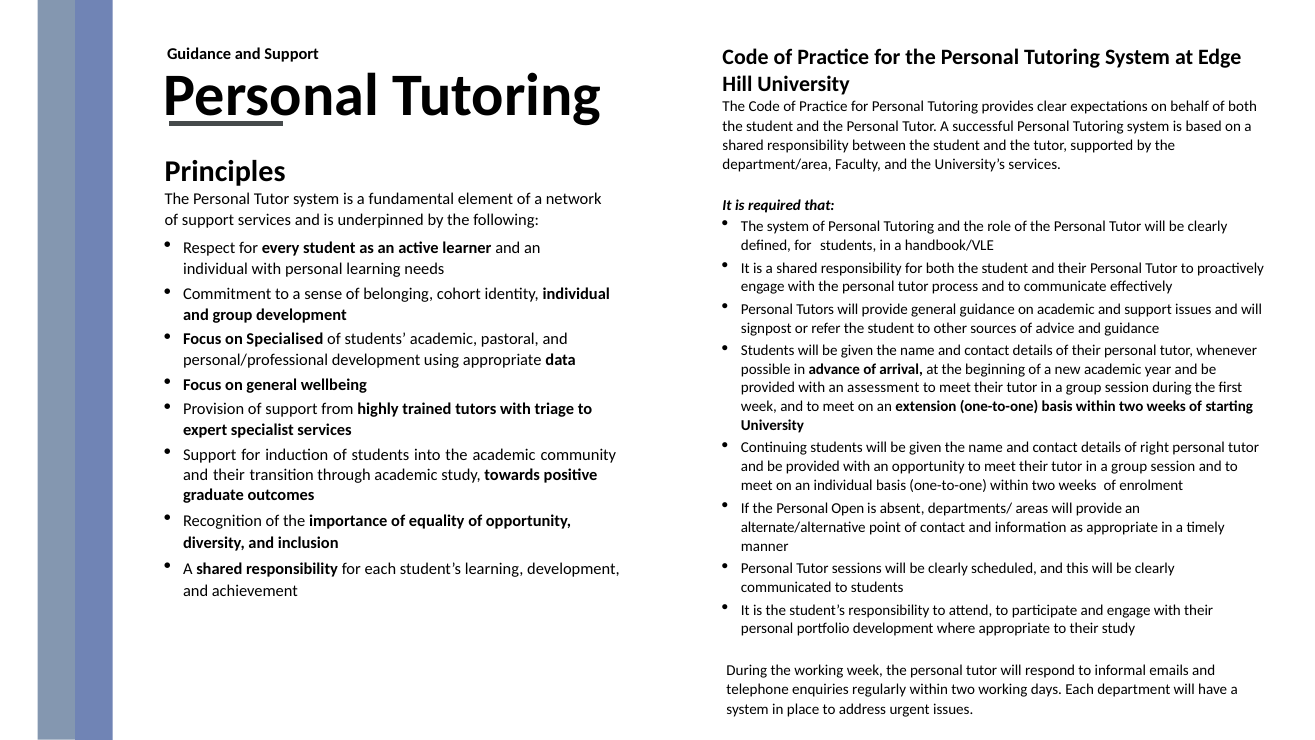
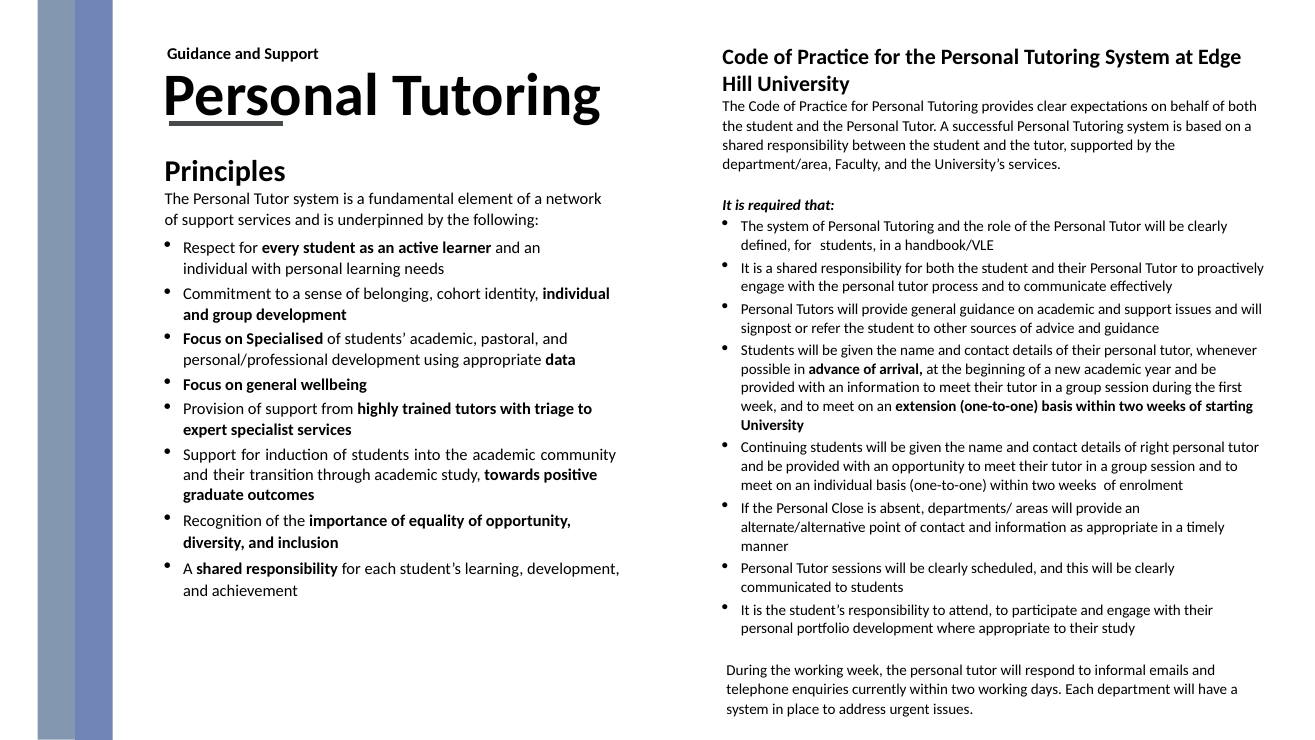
an assessment: assessment -> information
Open: Open -> Close
regularly: regularly -> currently
